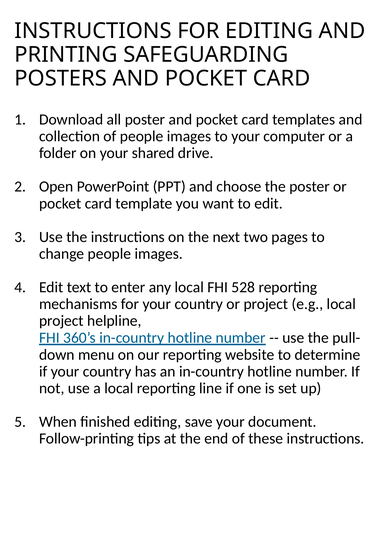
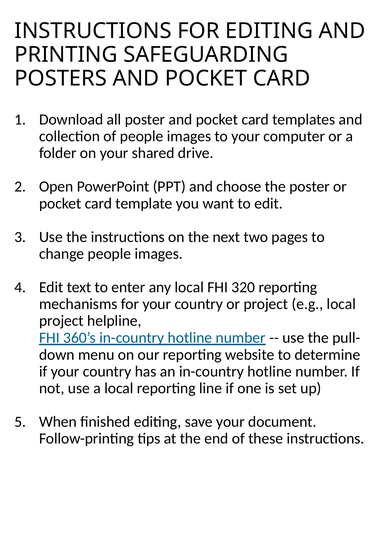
528: 528 -> 320
